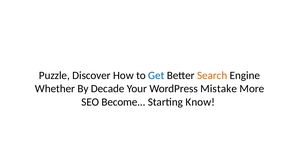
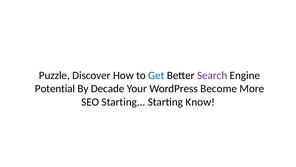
Search colour: orange -> purple
Whether: Whether -> Potential
Mistake: Mistake -> Become
SEO Become: Become -> Starting
